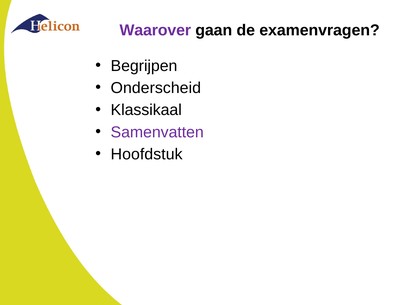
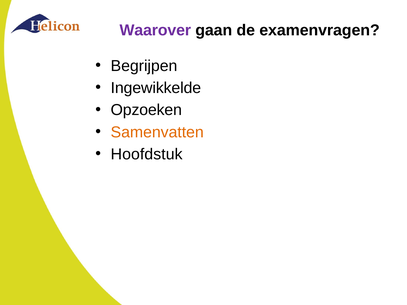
Onderscheid: Onderscheid -> Ingewikkelde
Klassikaal: Klassikaal -> Opzoeken
Samenvatten colour: purple -> orange
